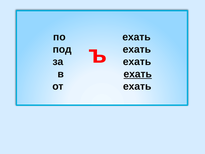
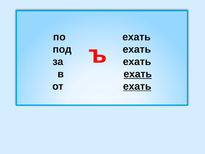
ехать at (137, 86) underline: none -> present
